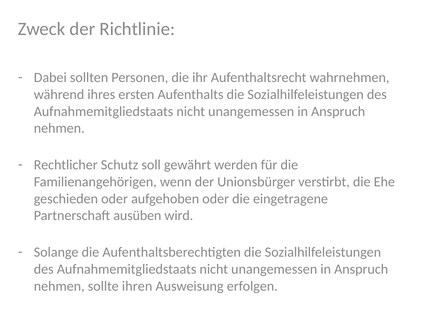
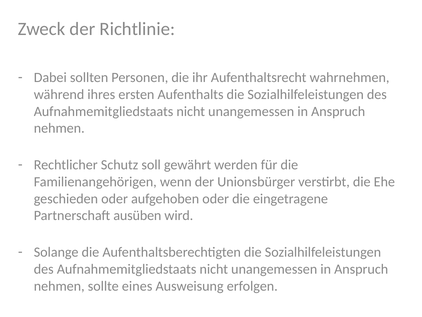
ihren: ihren -> eines
